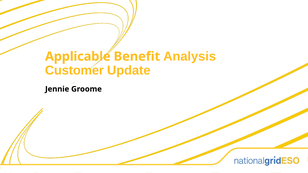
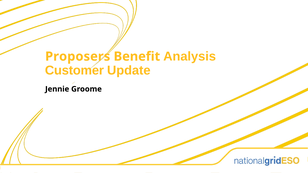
Applicable: Applicable -> Proposers
